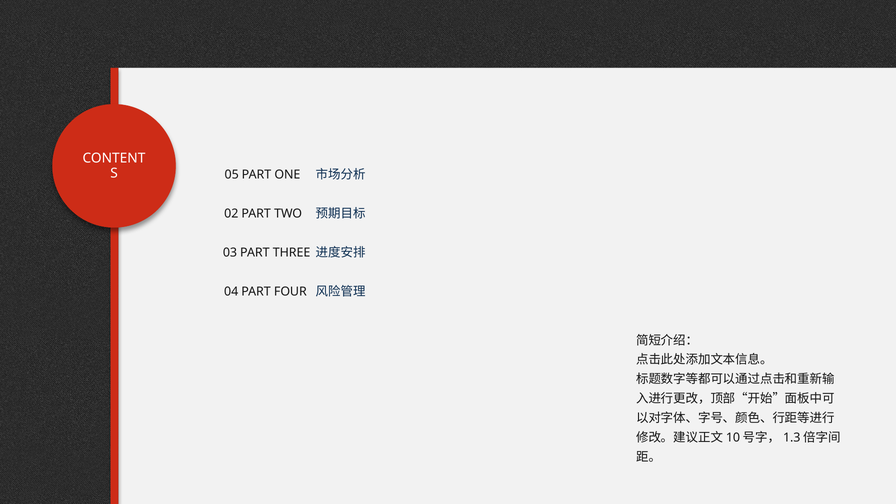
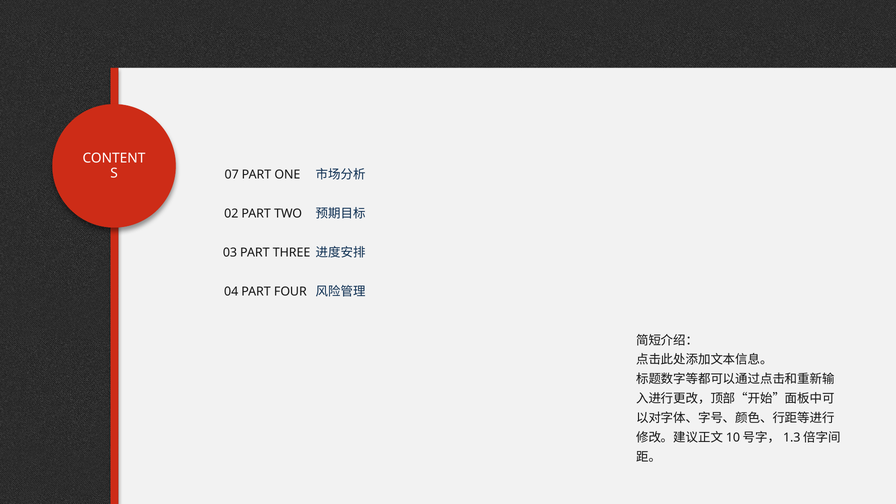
05: 05 -> 07
